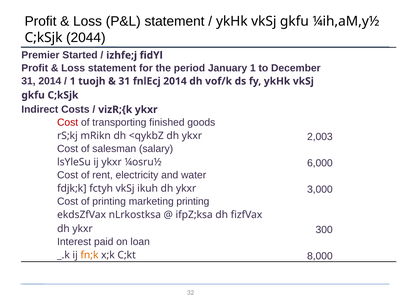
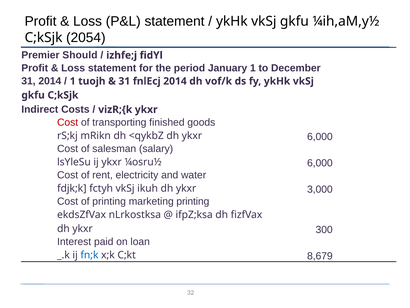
2044: 2044 -> 2054
Started: Started -> Should
2,003 at (320, 137): 2,003 -> 6,000
8,000: 8,000 -> 8,679
fn;k colour: orange -> blue
